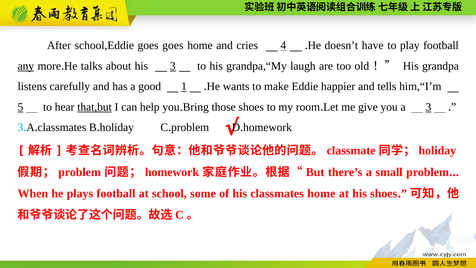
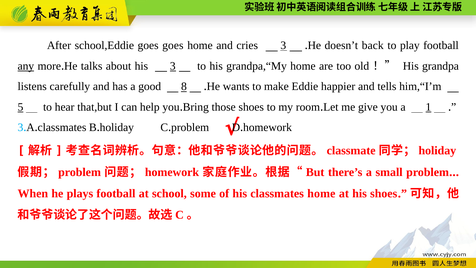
cries 4: 4 -> 3
have: have -> back
grandpa,“My laugh: laugh -> home
1: 1 -> 8
that,but underline: present -> none
a 3: 3 -> 1
